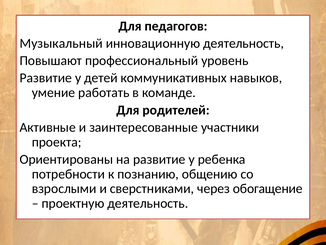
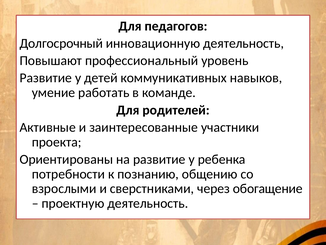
Музыкальный: Музыкальный -> Долгосрочный
